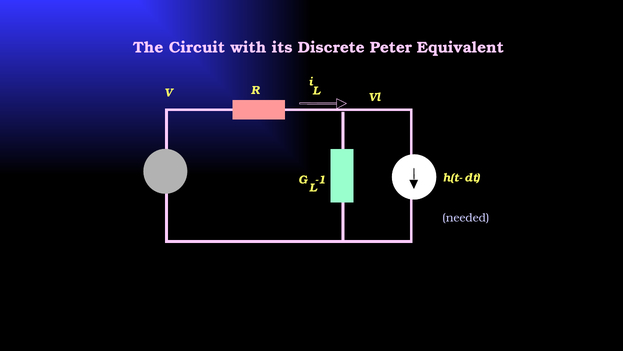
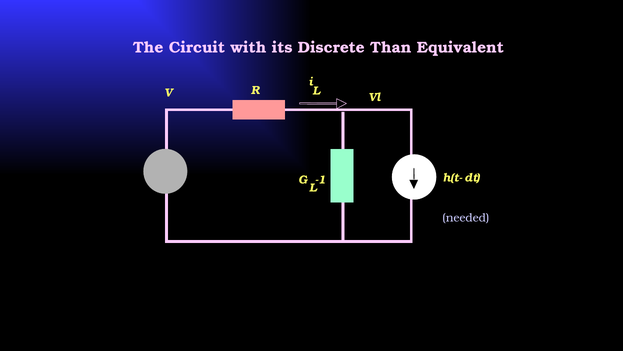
Peter: Peter -> Than
